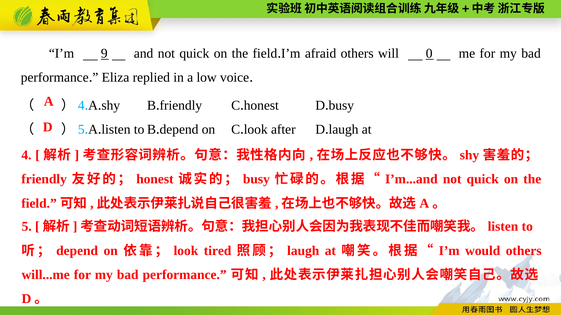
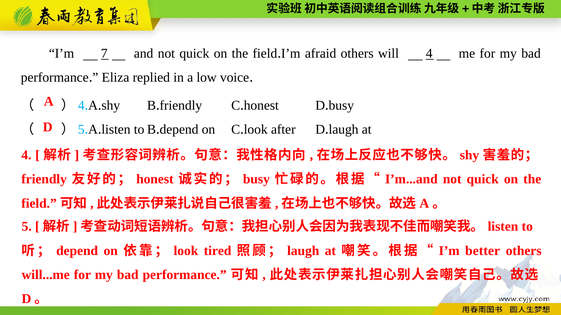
9: 9 -> 7
will 0: 0 -> 4
would: would -> better
